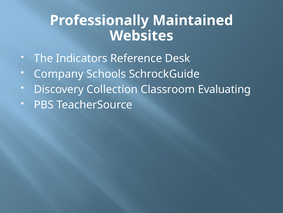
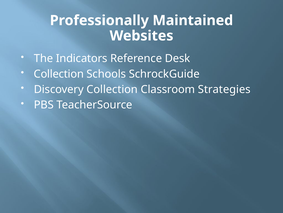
Company at (59, 74): Company -> Collection
Evaluating: Evaluating -> Strategies
